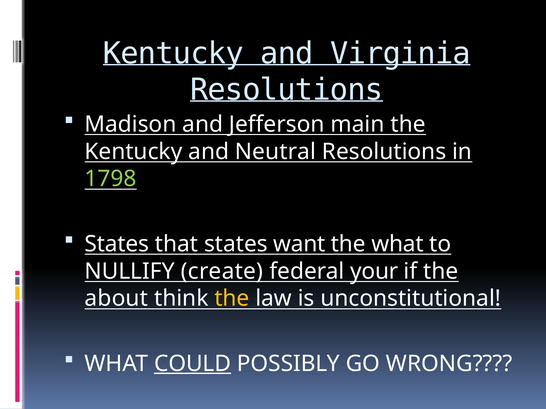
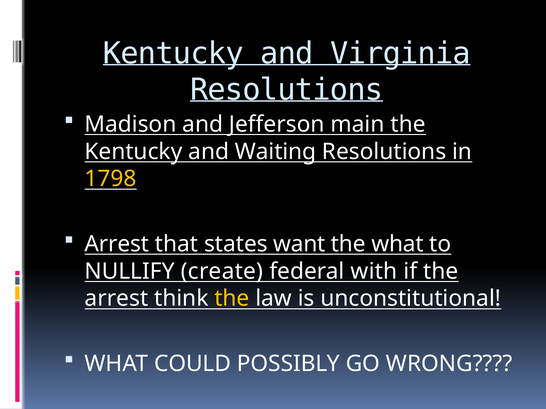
Neutral: Neutral -> Waiting
1798 colour: light green -> yellow
States at (117, 244): States -> Arrest
your: your -> with
about at (116, 299): about -> arrest
COULD underline: present -> none
